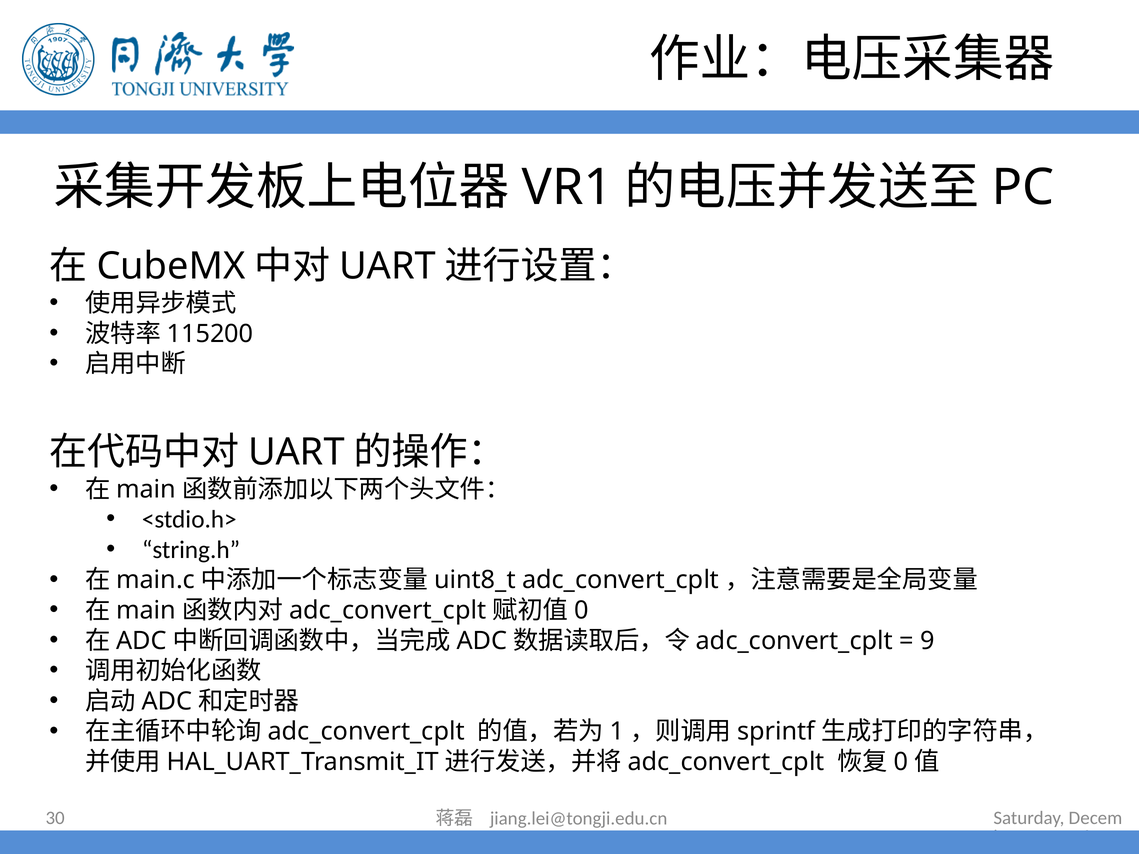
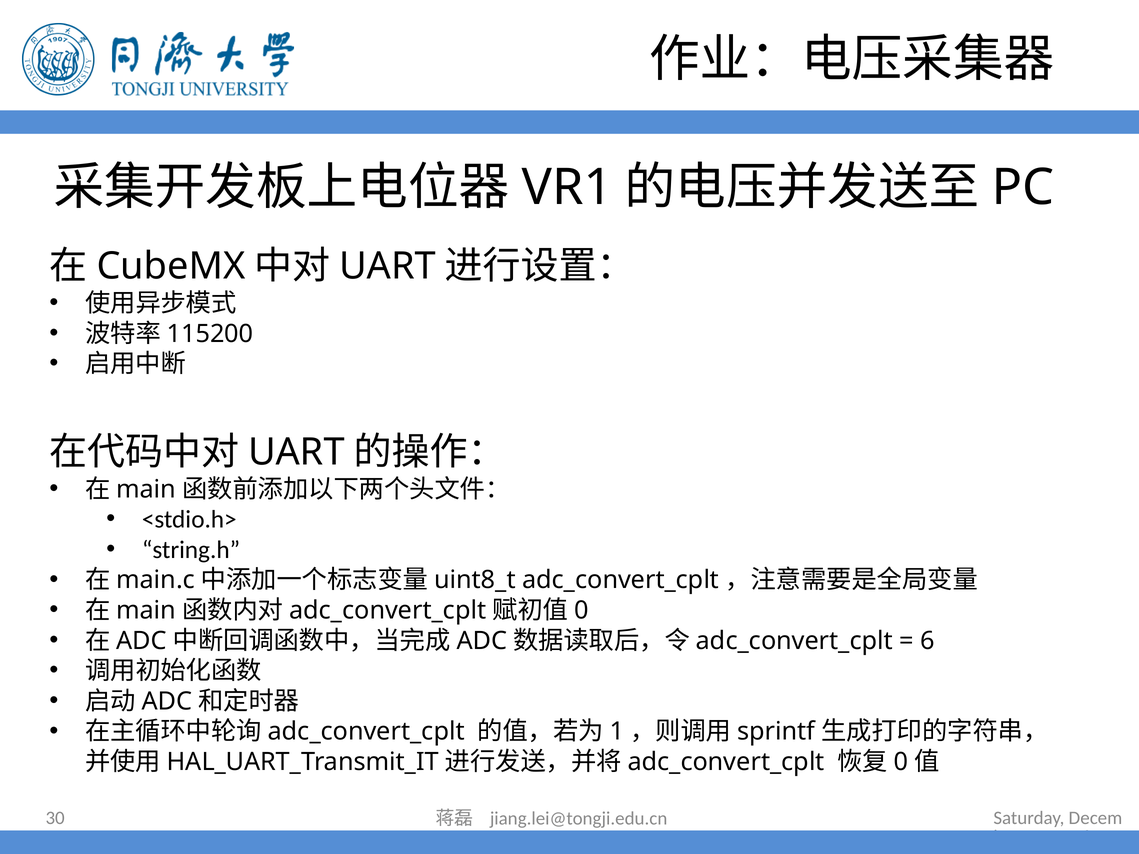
9: 9 -> 6
